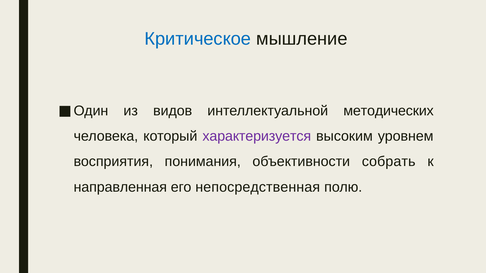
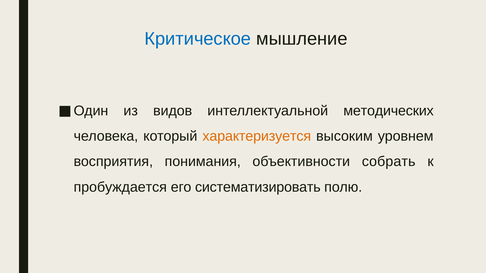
характеризуется colour: purple -> orange
направленная: направленная -> пробуждается
непосредственная: непосредственная -> систематизировать
